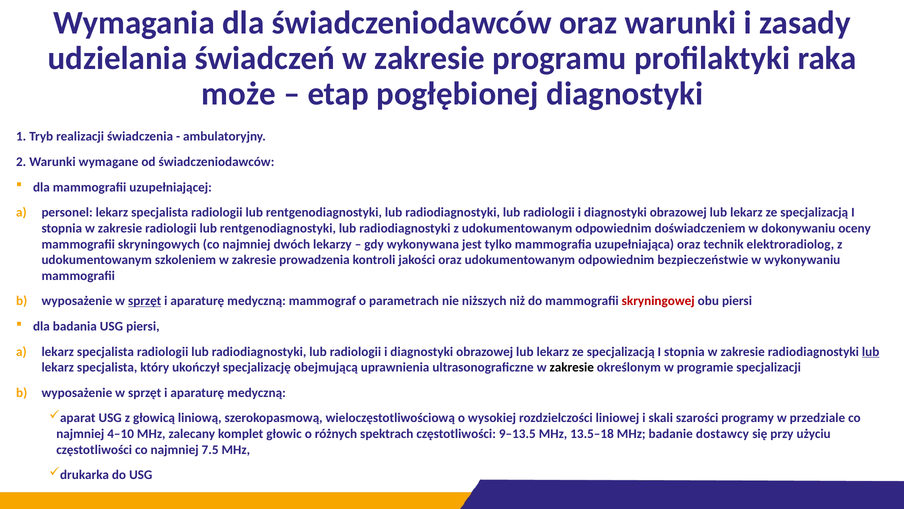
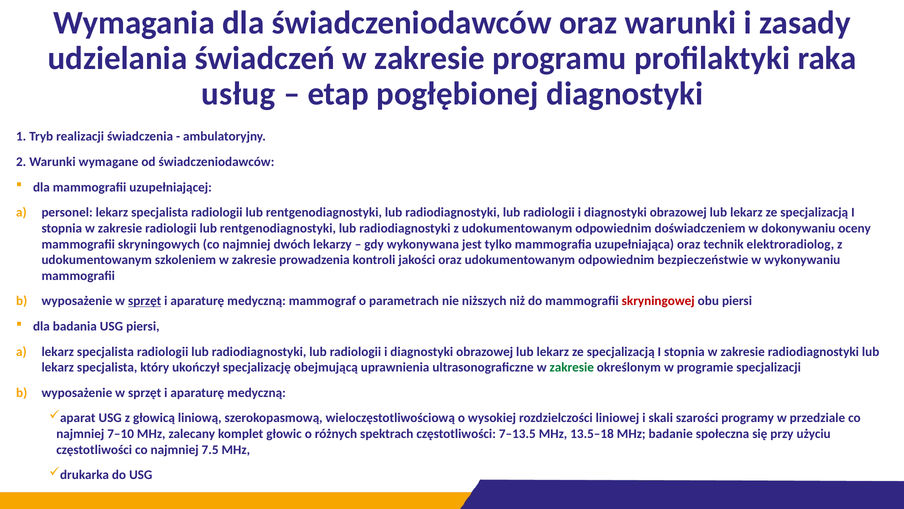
może: może -> usług
lub at (871, 351) underline: present -> none
zakresie at (572, 367) colour: black -> green
4–10: 4–10 -> 7–10
9–13.5: 9–13.5 -> 7–13.5
dostawcy: dostawcy -> społeczna
